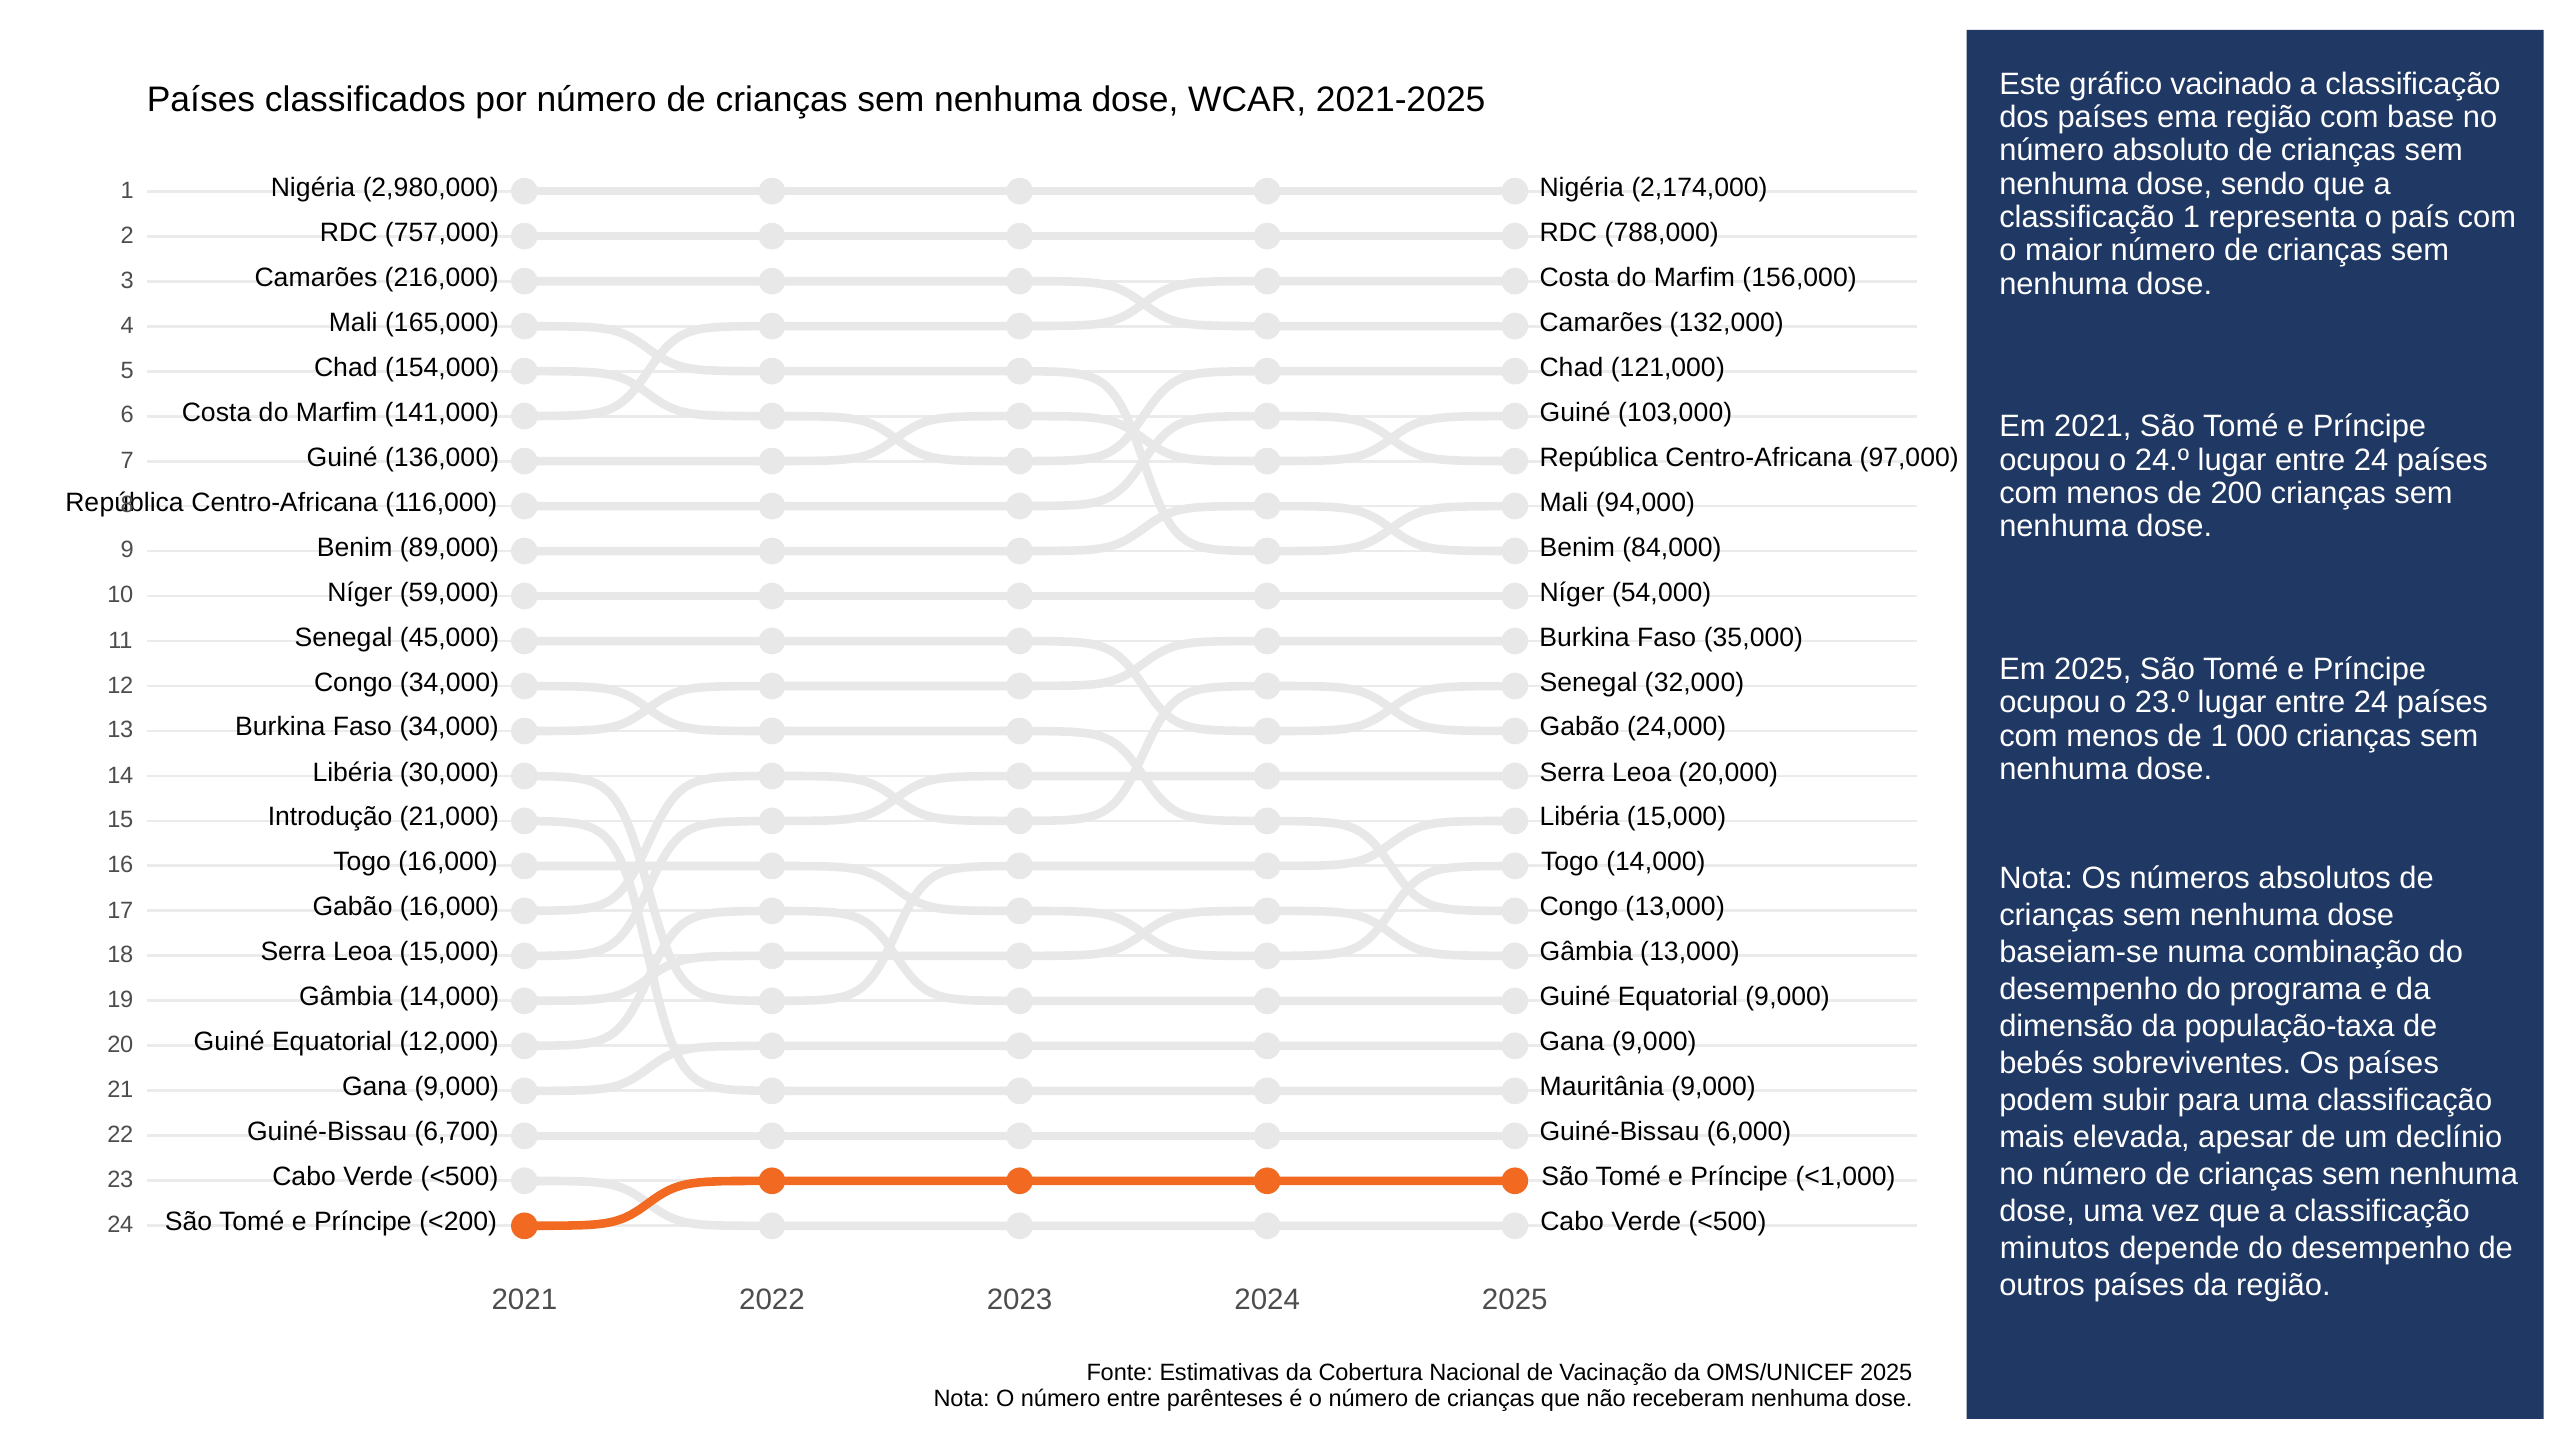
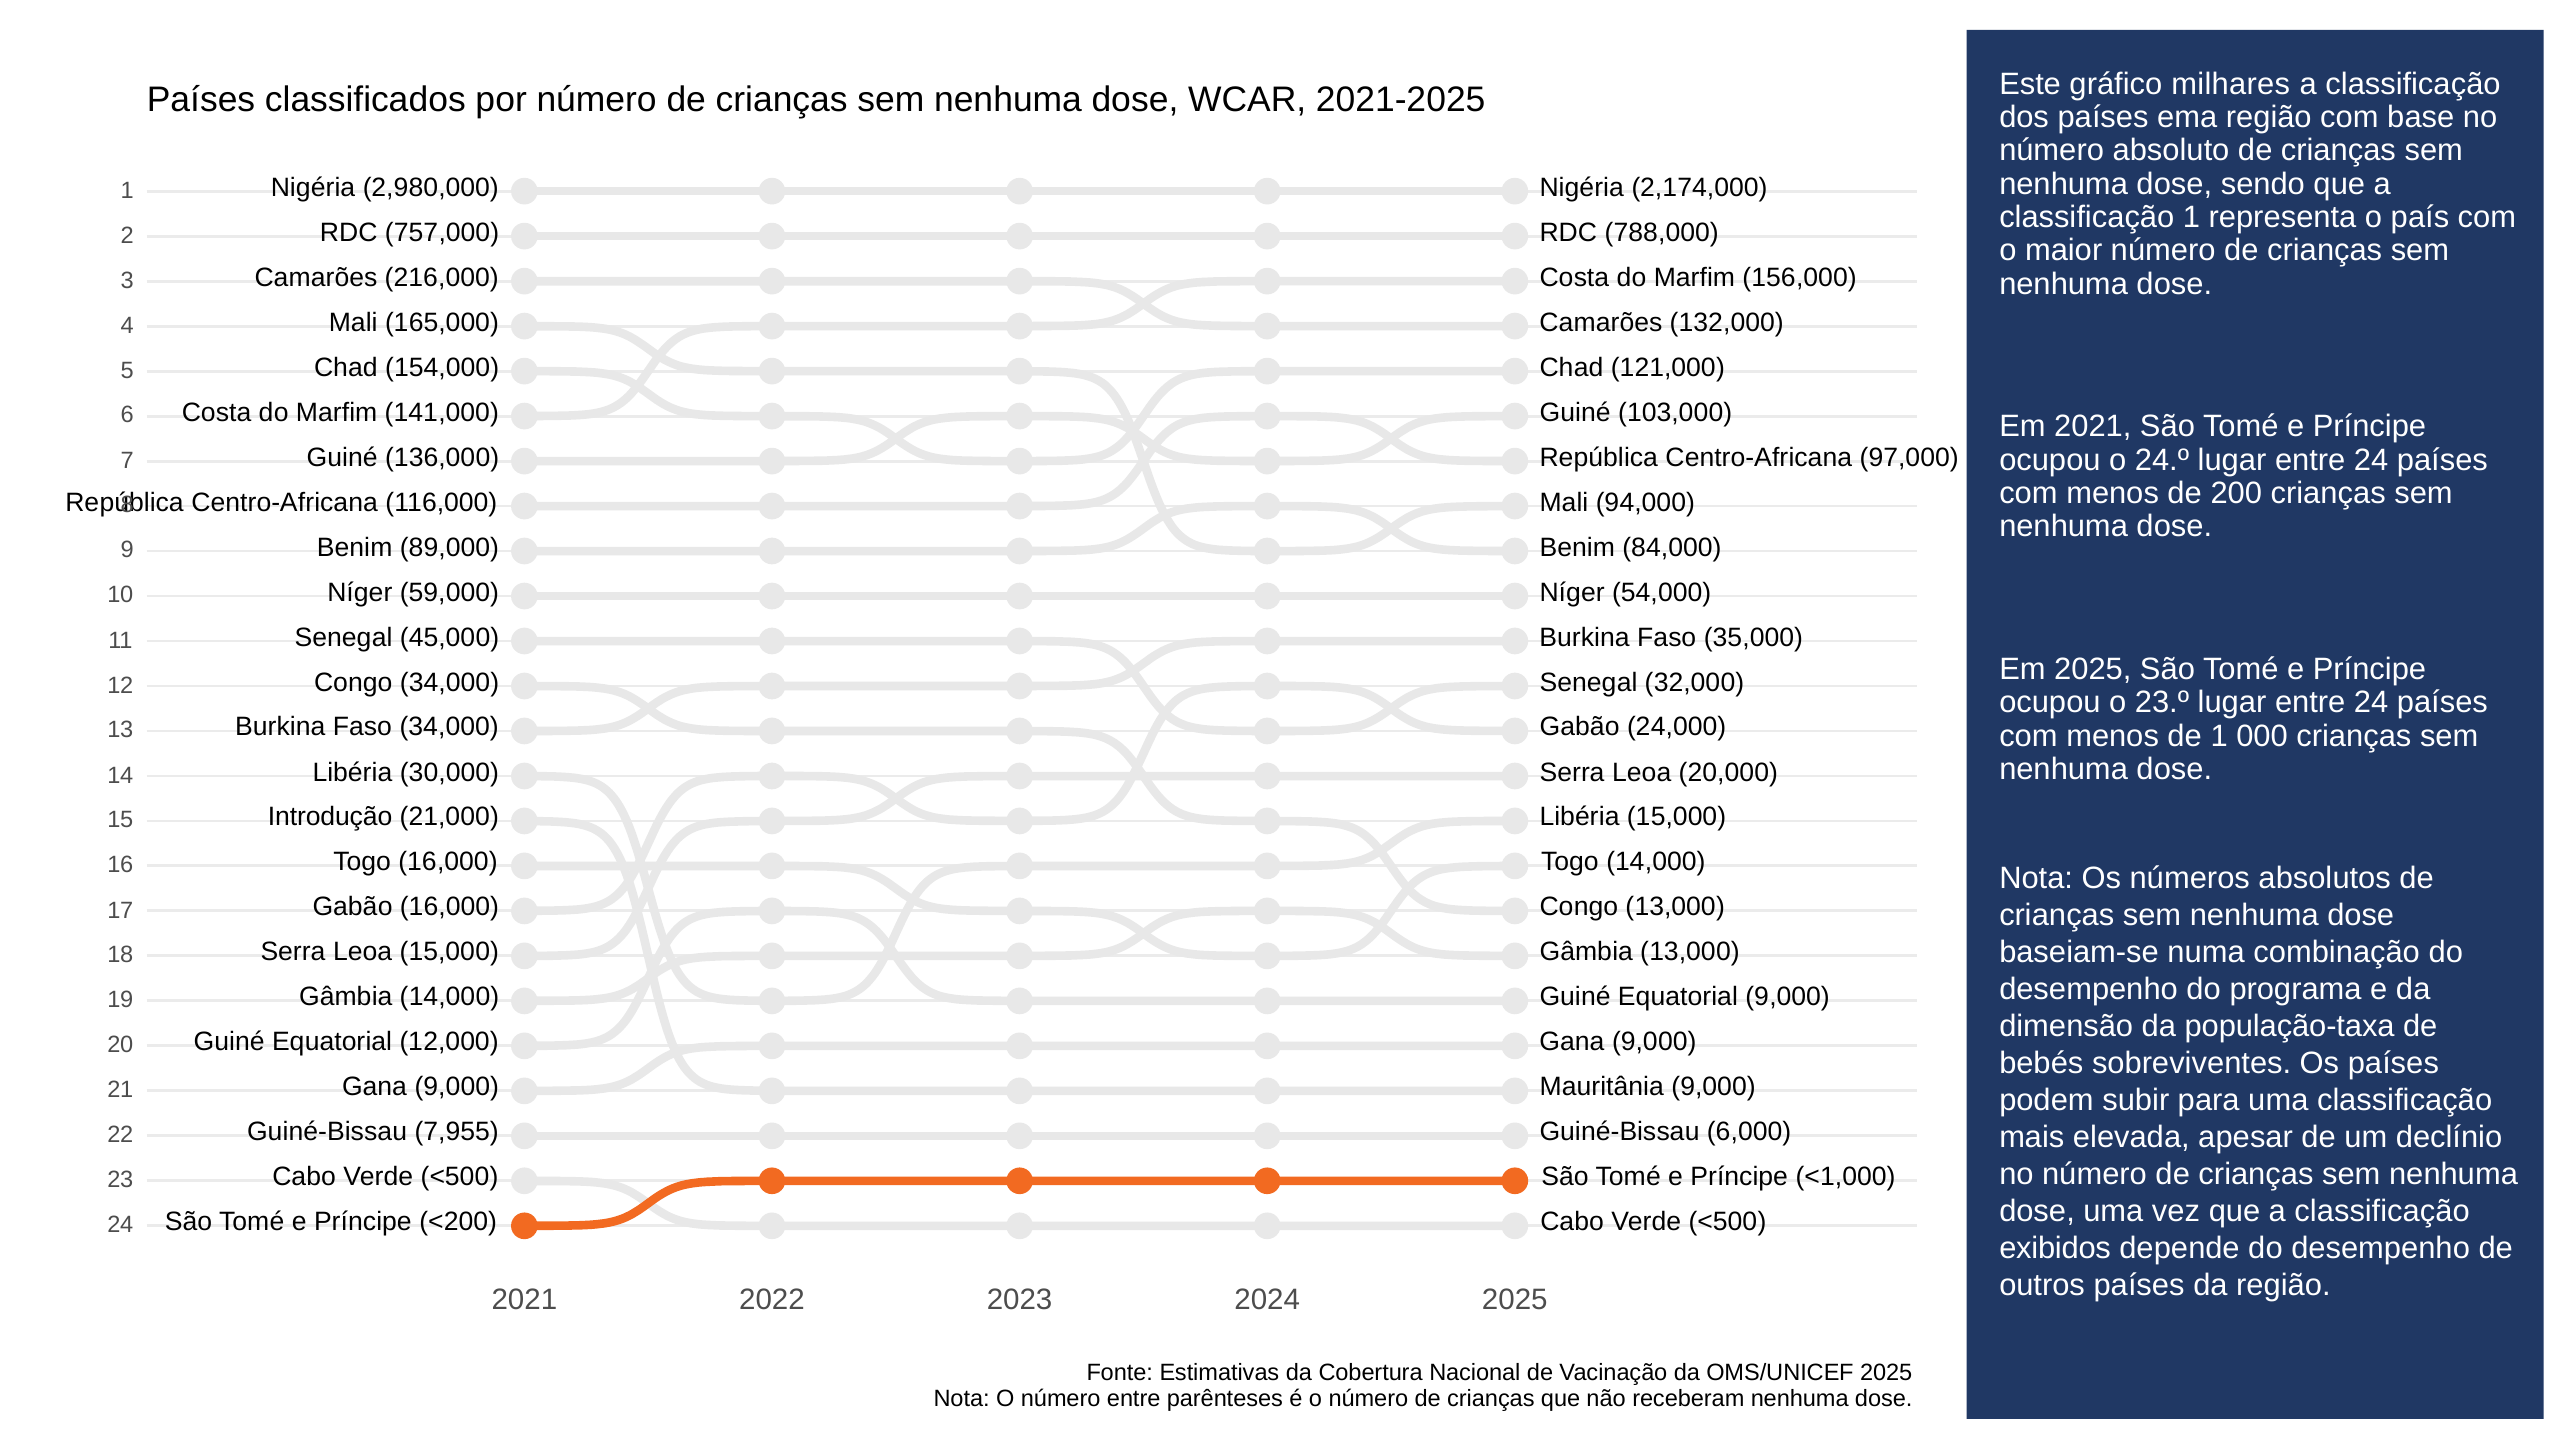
vacinado: vacinado -> milhares
6,700: 6,700 -> 7,955
minutos: minutos -> exibidos
